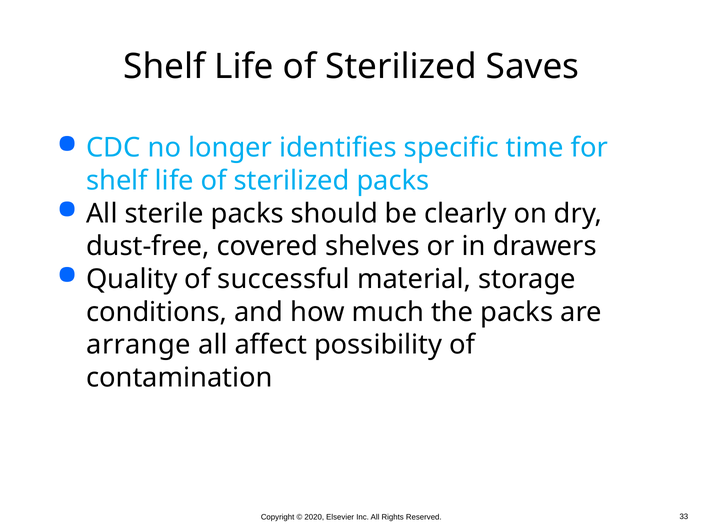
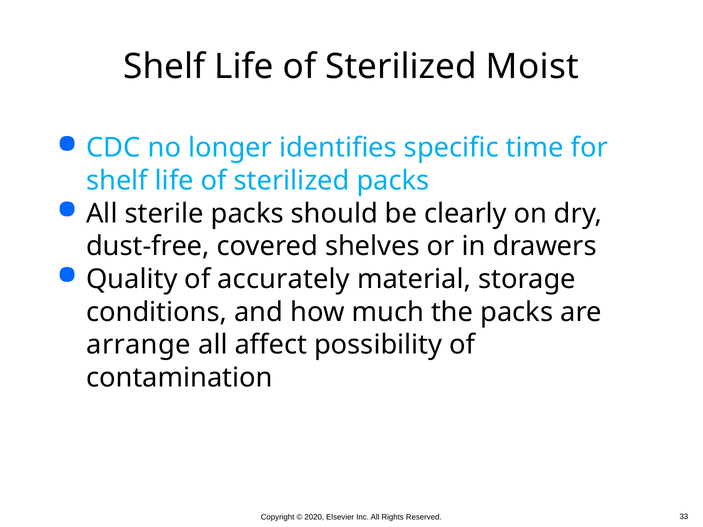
Saves: Saves -> Moist
successful: successful -> accurately
